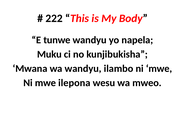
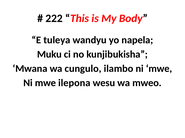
tunwe: tunwe -> tuleya
wa wandyu: wandyu -> cungulo
